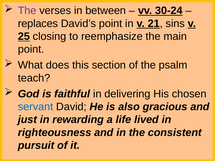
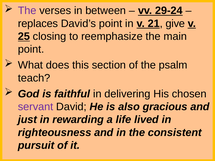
30-24: 30-24 -> 29-24
sins: sins -> give
servant colour: blue -> purple
